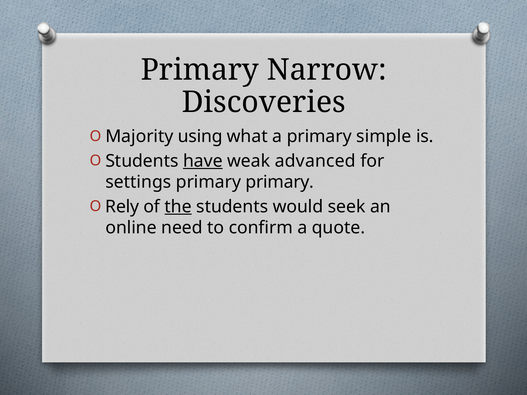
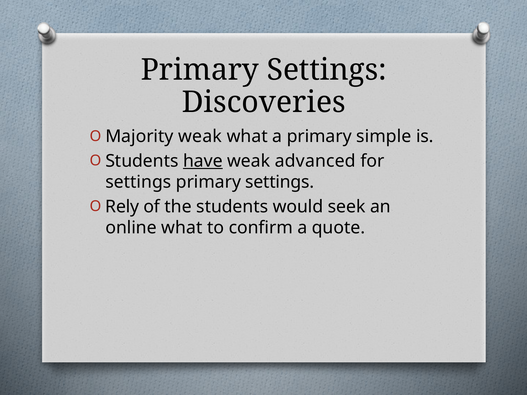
Narrow at (327, 70): Narrow -> Settings
Majority using: using -> weak
primary at (280, 182): primary -> settings
the underline: present -> none
online need: need -> what
